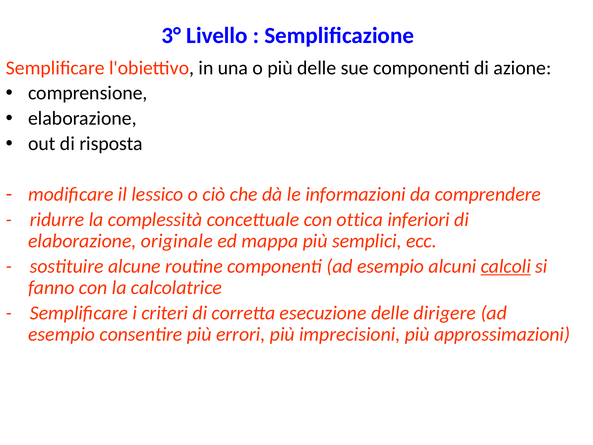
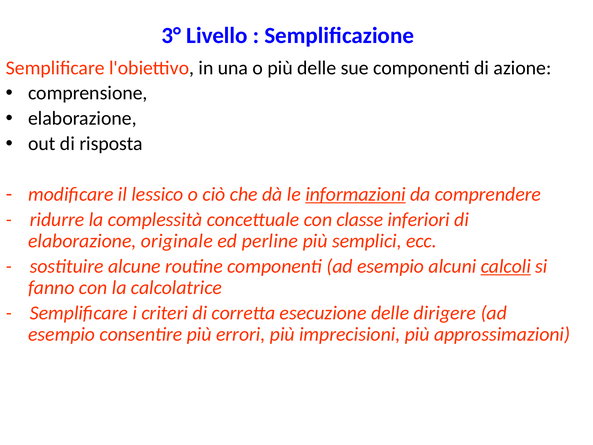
informazioni underline: none -> present
ottica: ottica -> classe
mappa: mappa -> perline
